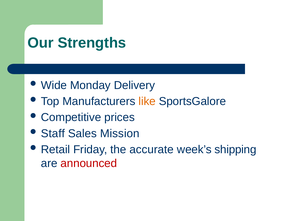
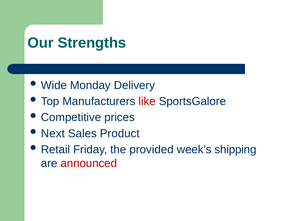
like colour: orange -> red
Staff: Staff -> Next
Mission: Mission -> Product
accurate: accurate -> provided
